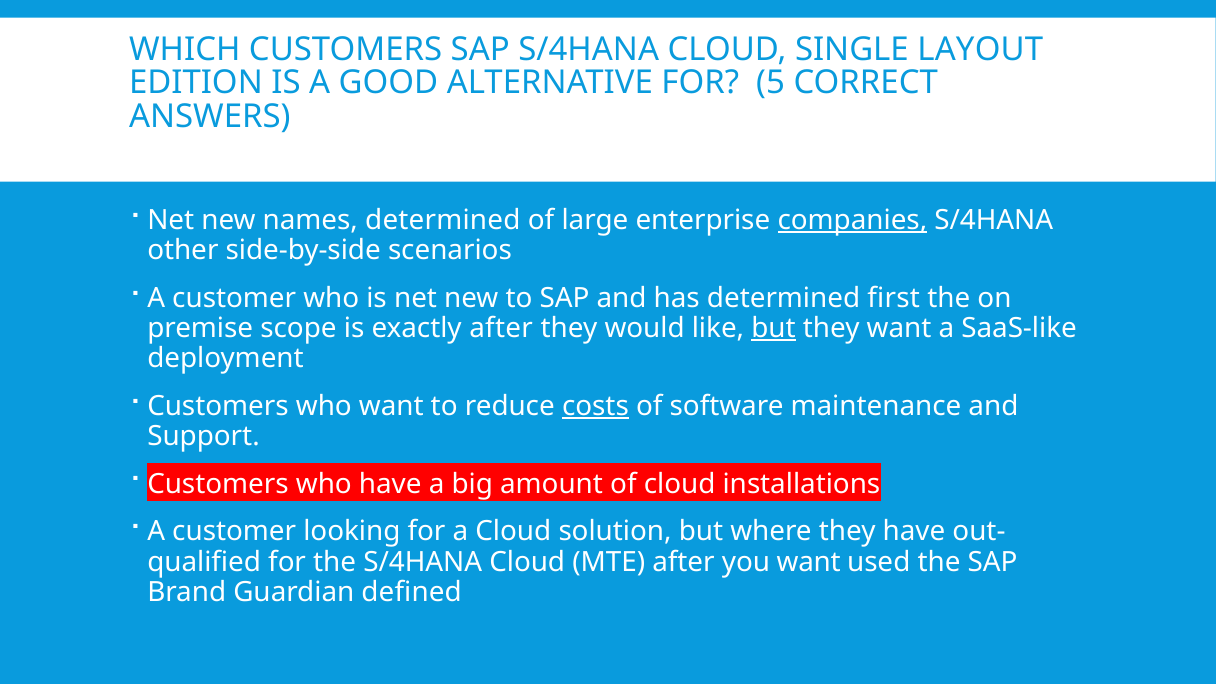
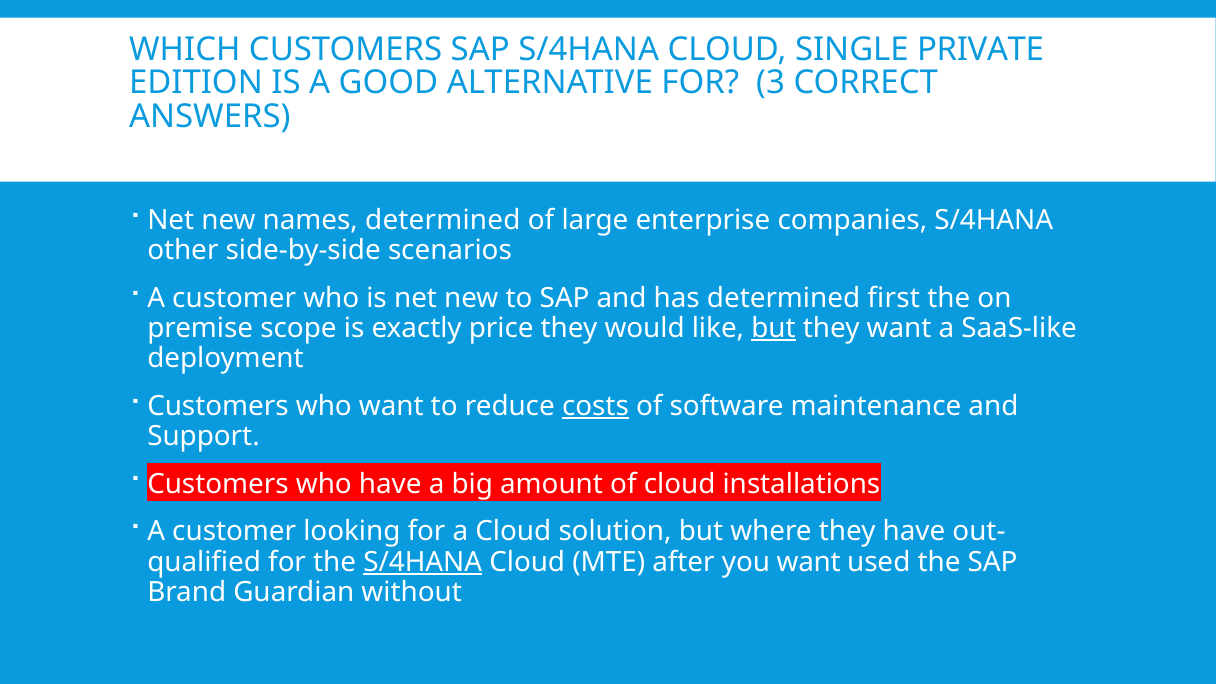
LAYOUT: LAYOUT -> PRIVATE
5: 5 -> 3
companies underline: present -> none
exactly after: after -> price
S/4HANA at (423, 562) underline: none -> present
defined: defined -> without
